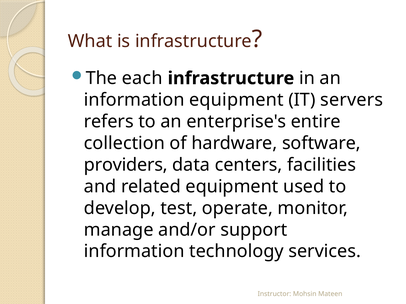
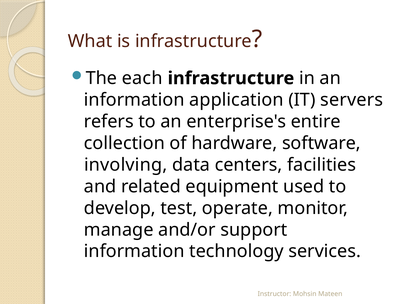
information equipment: equipment -> application
providers: providers -> involving
